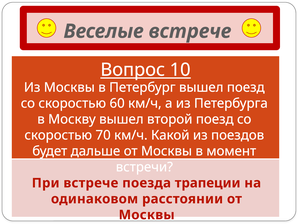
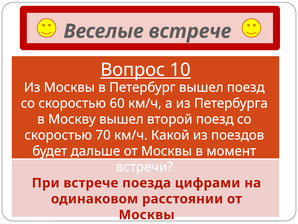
трапеции: трапеции -> цифрами
